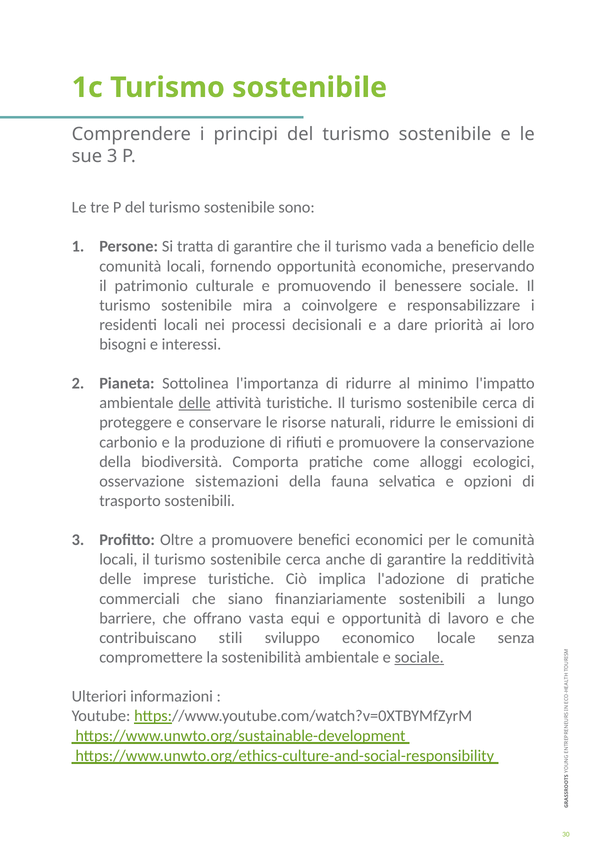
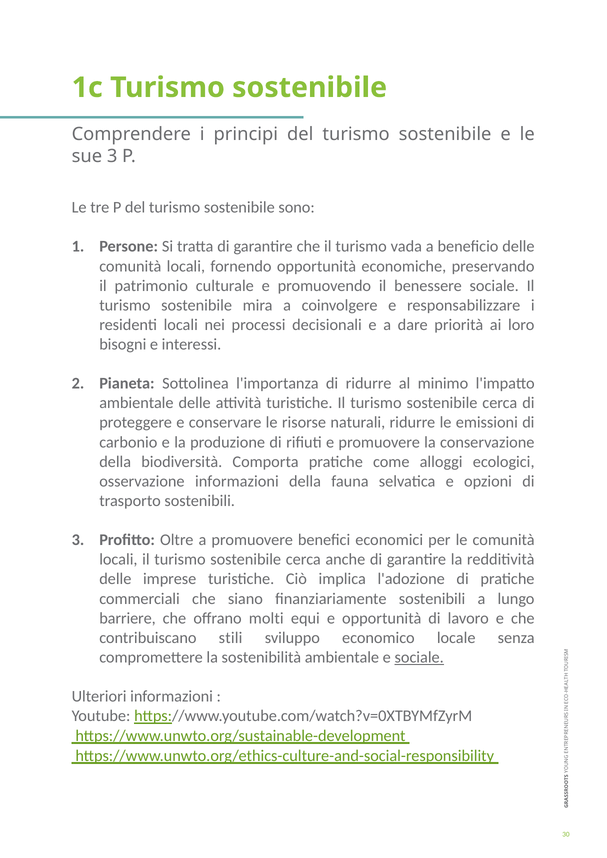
delle at (195, 403) underline: present -> none
osservazione sistemazioni: sistemazioni -> informazioni
vasta: vasta -> molti
